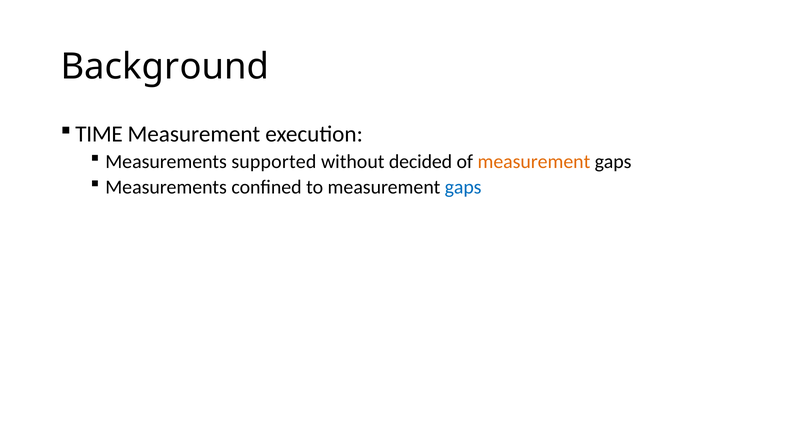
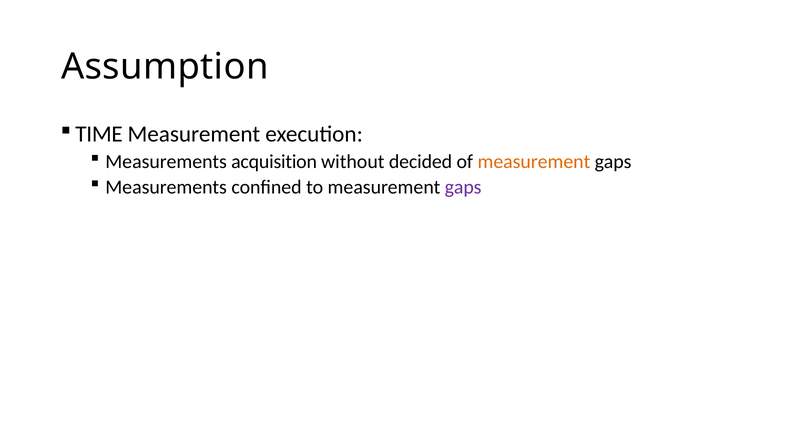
Background: Background -> Assumption
supported: supported -> acquisition
gaps at (463, 187) colour: blue -> purple
